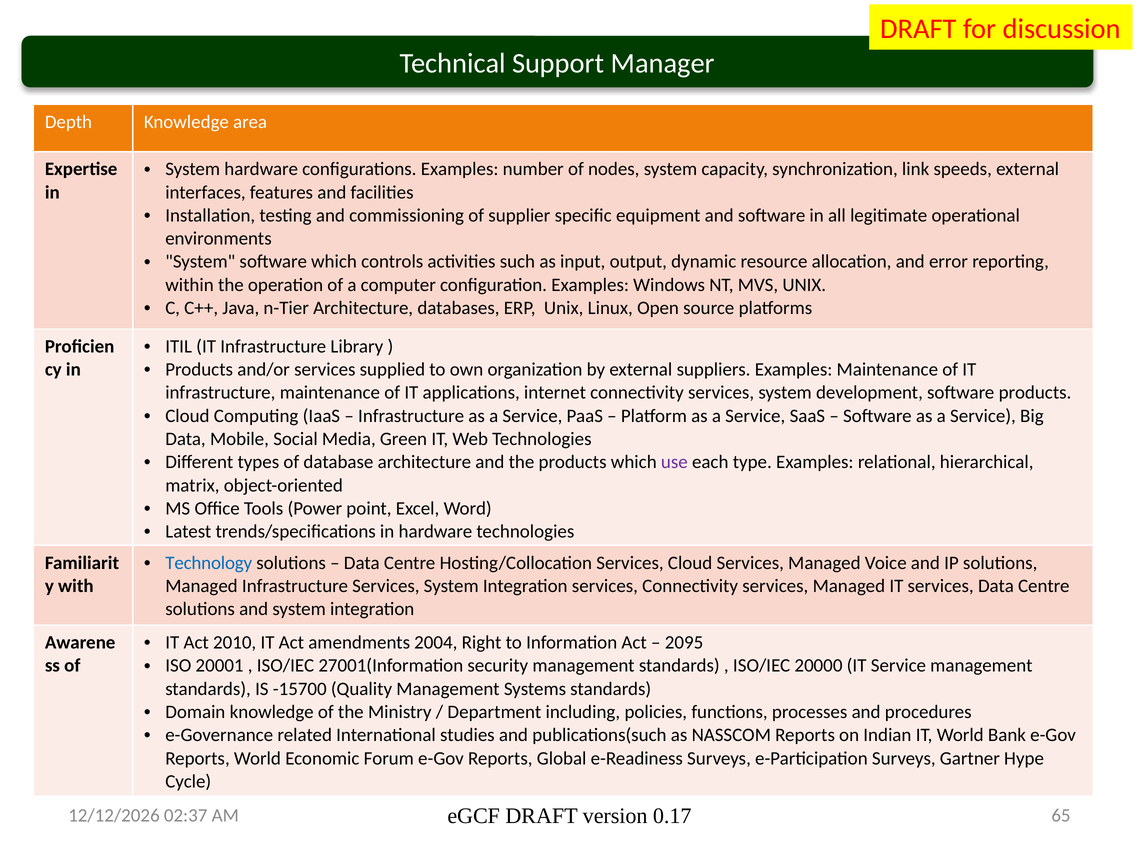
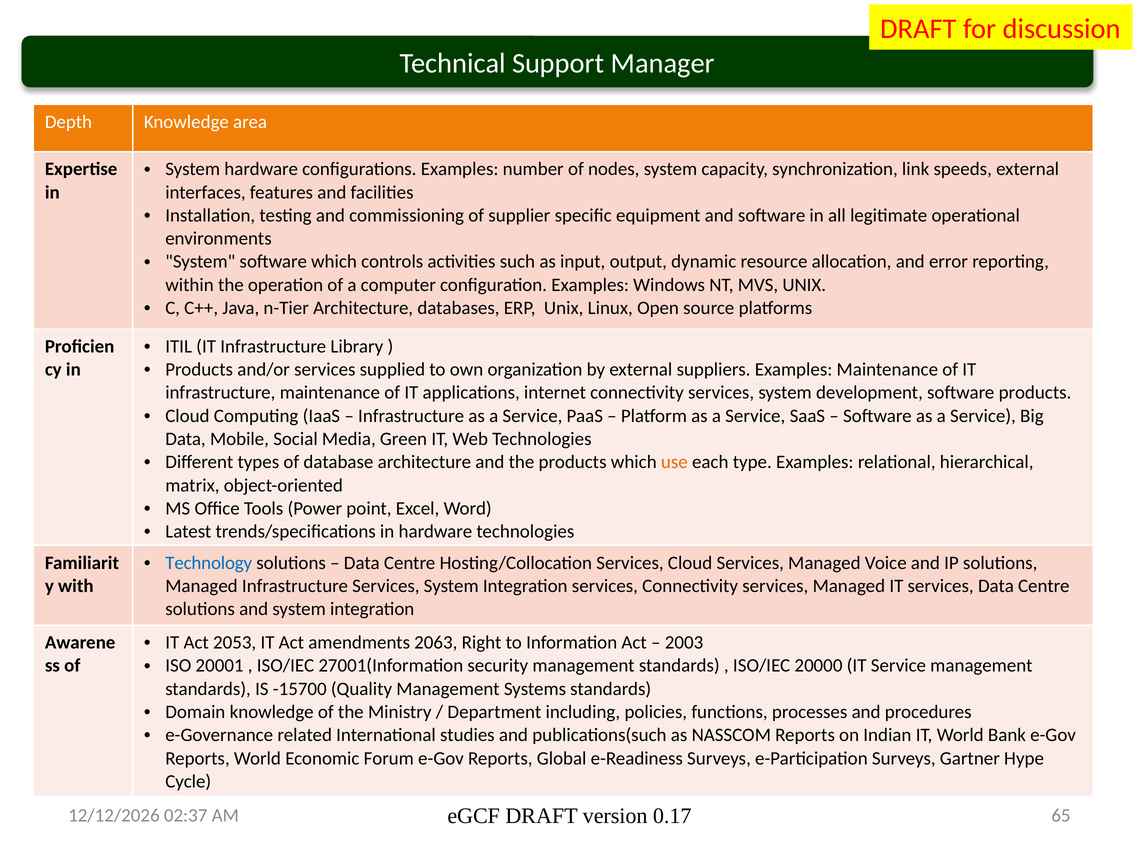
use colour: purple -> orange
2010: 2010 -> 2053
2004: 2004 -> 2063
2095: 2095 -> 2003
